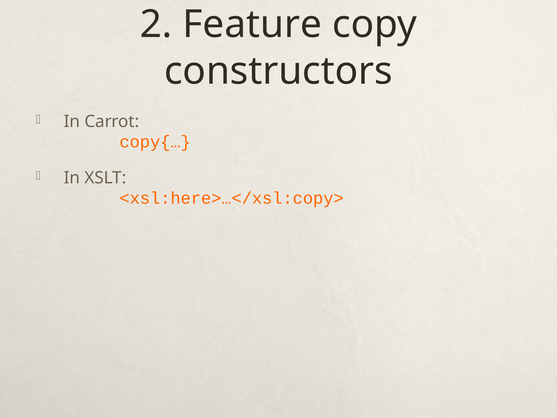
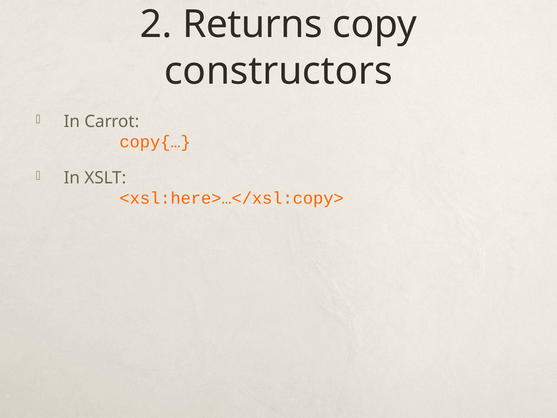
Feature: Feature -> Returns
